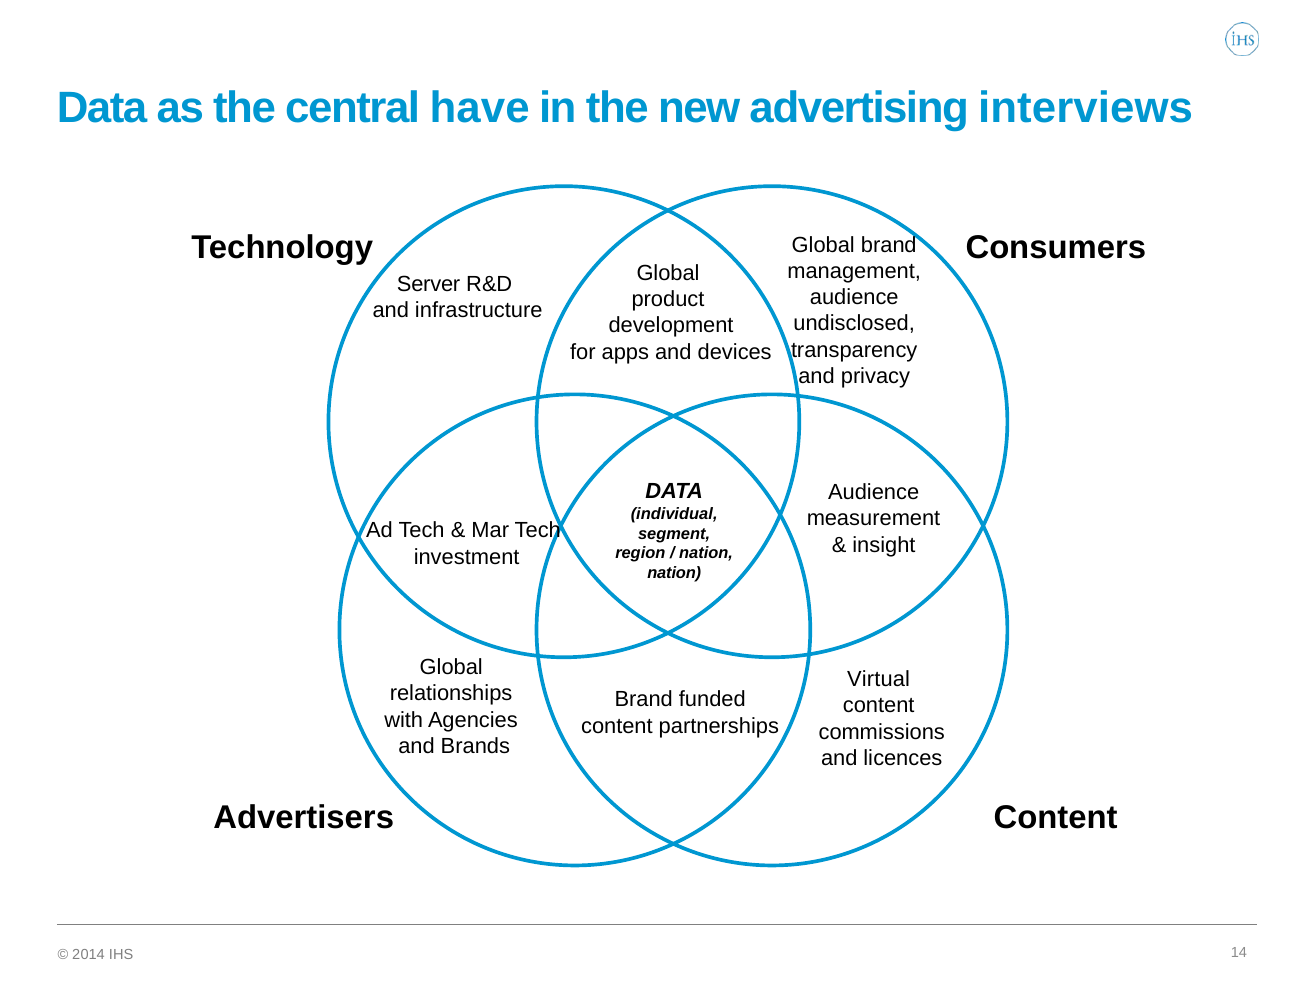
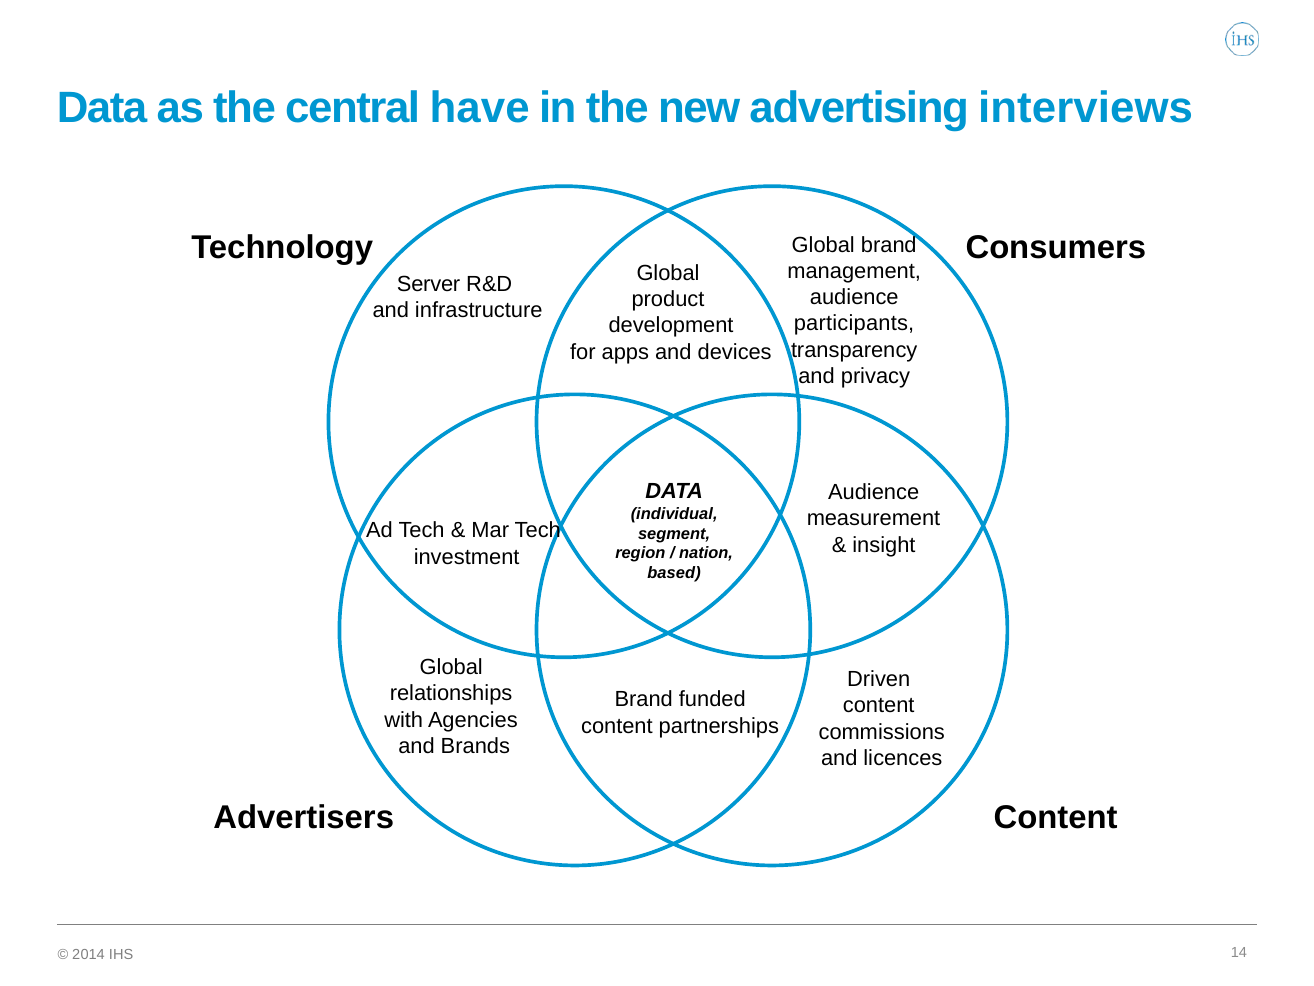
undisclosed: undisclosed -> participants
nation at (674, 573): nation -> based
Virtual: Virtual -> Driven
